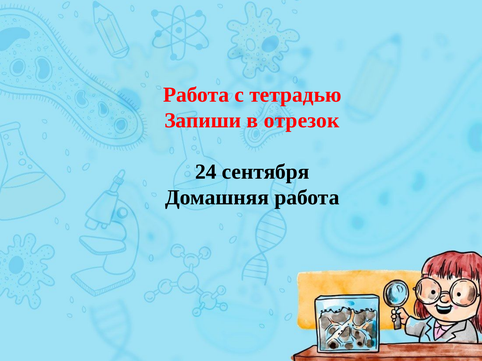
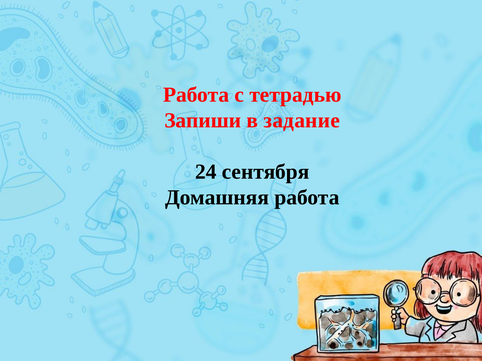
отрезок: отрезок -> задание
